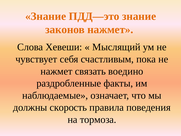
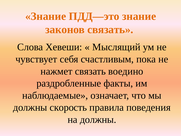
законов нажмет: нажмет -> связать
на тормоза: тормоза -> должны
